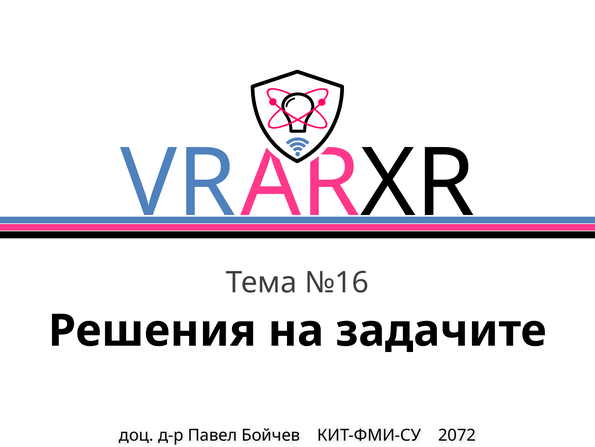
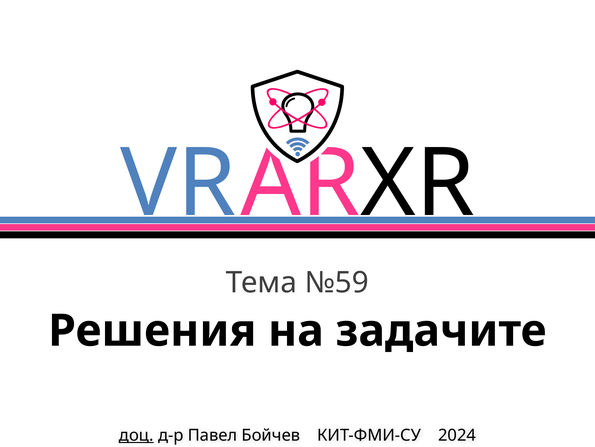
№16: №16 -> №59
доц underline: none -> present
2072: 2072 -> 2024
